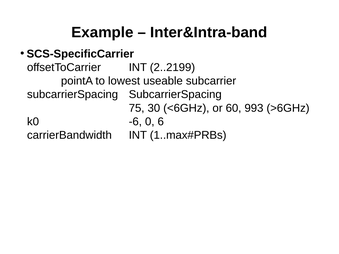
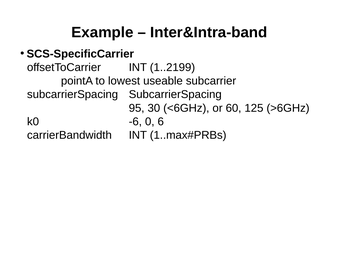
2..2199: 2..2199 -> 1..2199
75: 75 -> 95
993: 993 -> 125
